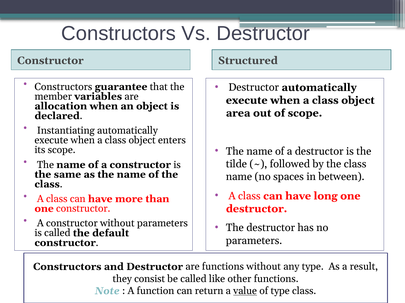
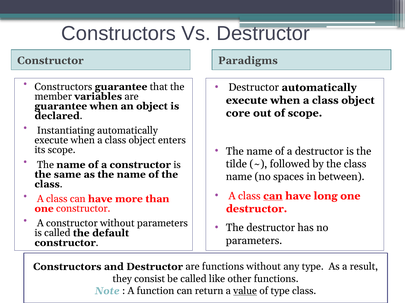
Structured: Structured -> Paradigms
allocation at (61, 106): allocation -> guarantee
area: area -> core
can at (273, 196) underline: none -> present
